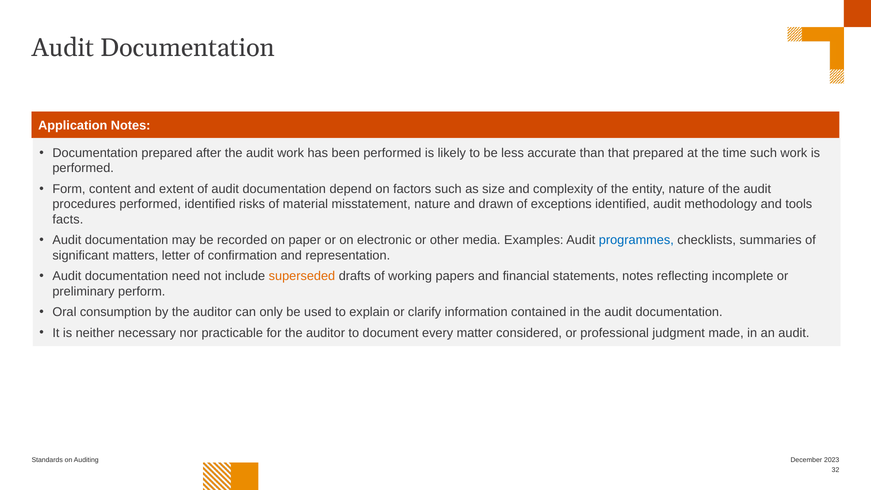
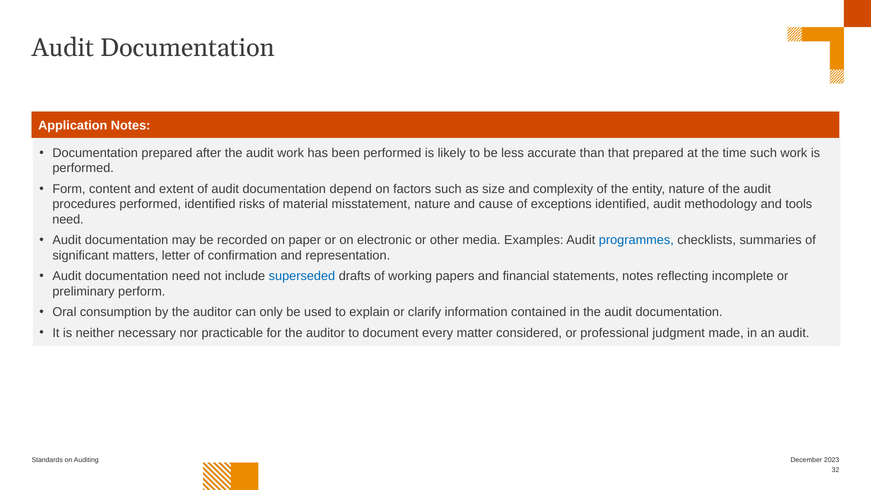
drawn: drawn -> cause
facts at (68, 219): facts -> need
superseded colour: orange -> blue
